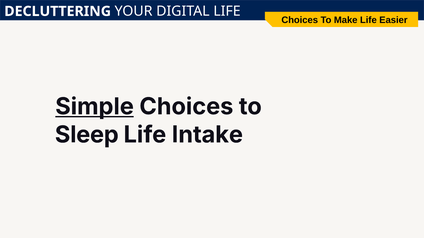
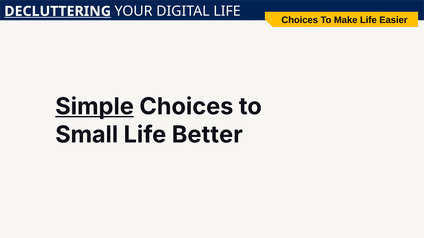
DECLUTTERING underline: none -> present
Sleep: Sleep -> Small
Intake: Intake -> Better
